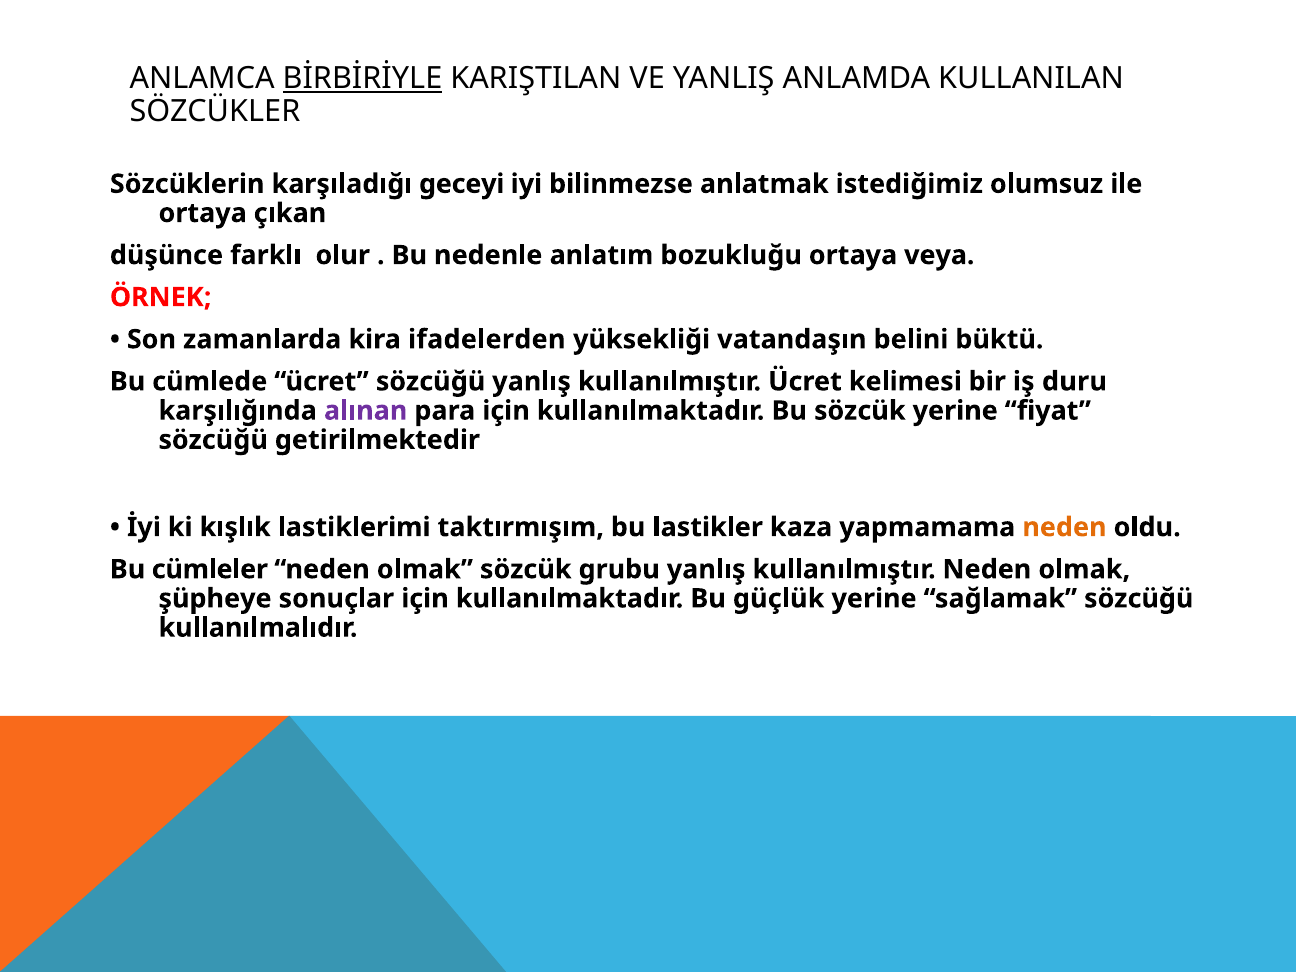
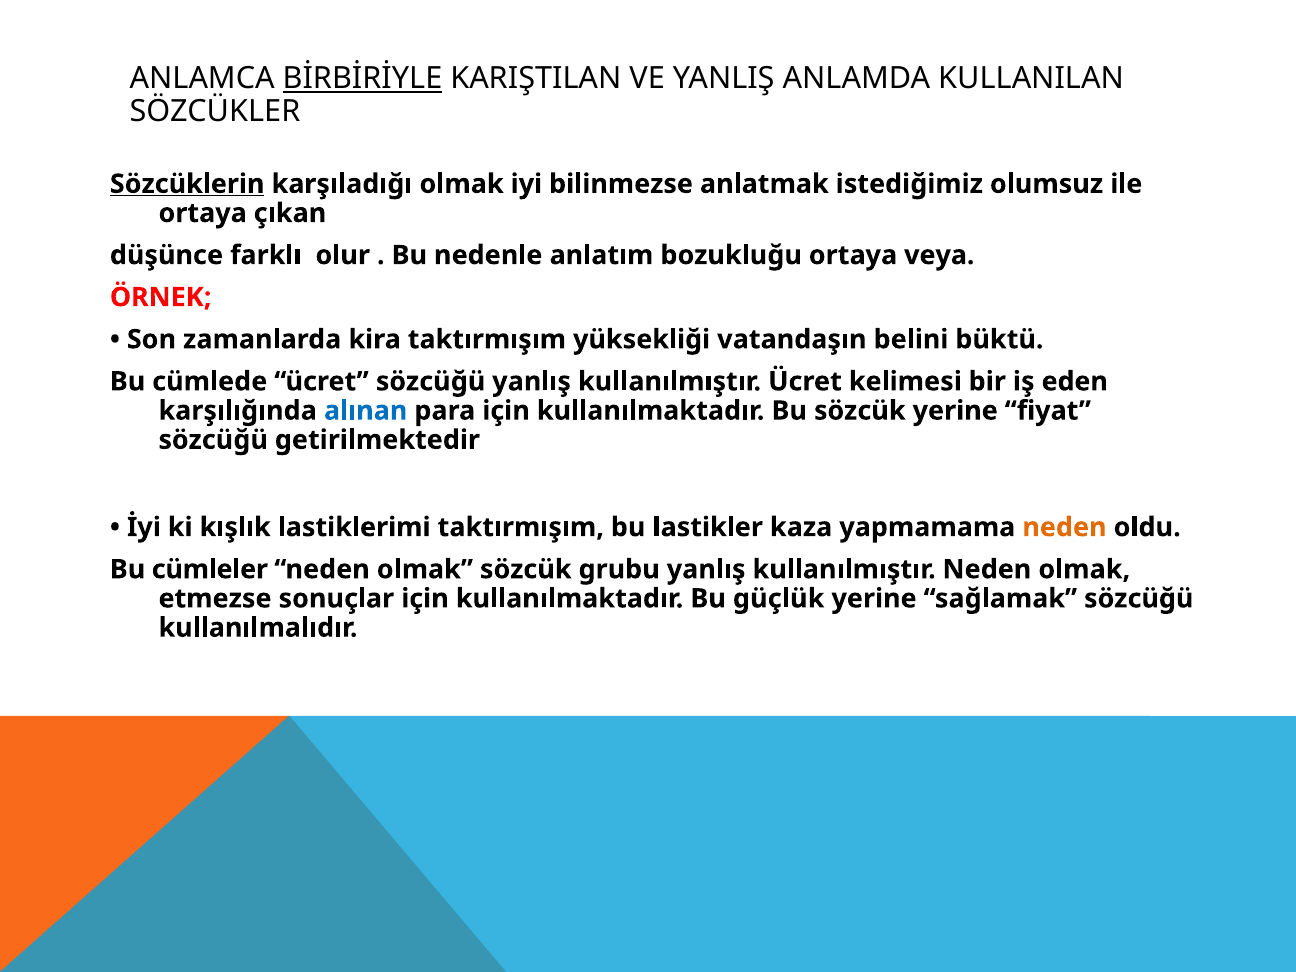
Sözcüklerin underline: none -> present
karşıladığı geceyi: geceyi -> olmak
kira ifadelerden: ifadelerden -> taktırmışım
duru: duru -> eden
alınan colour: purple -> blue
şüpheye: şüpheye -> etmezse
